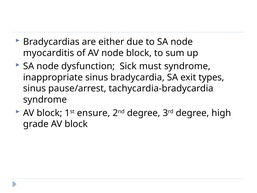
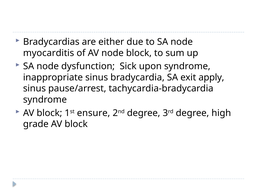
must: must -> upon
types: types -> apply
